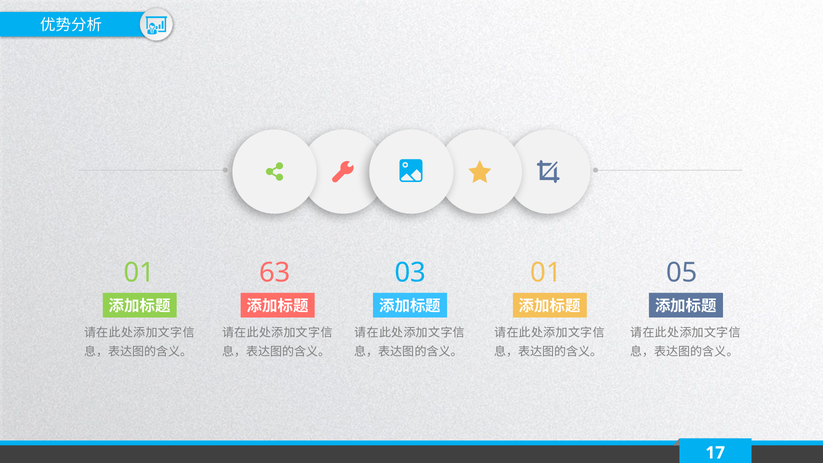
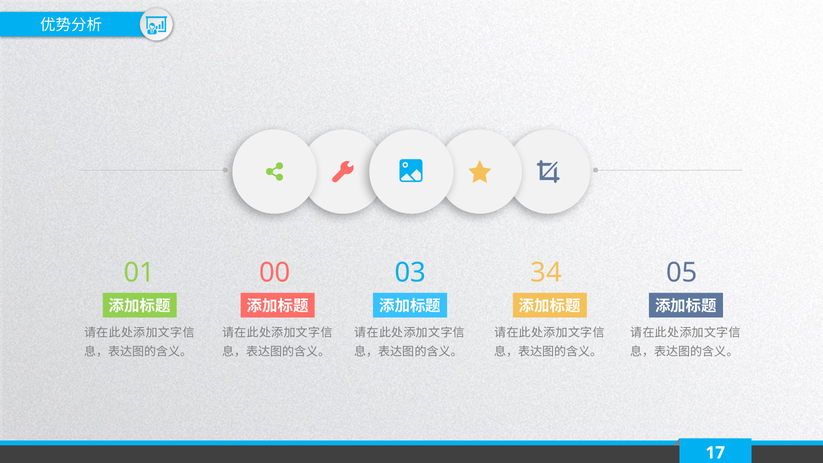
63: 63 -> 00
03 01: 01 -> 34
